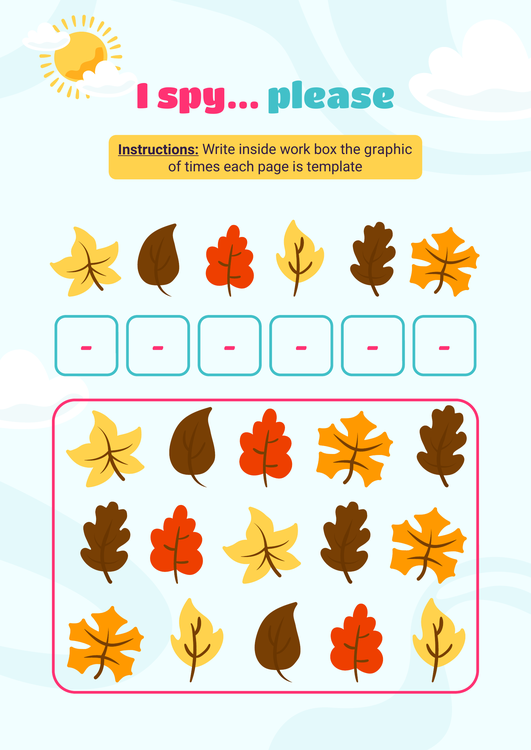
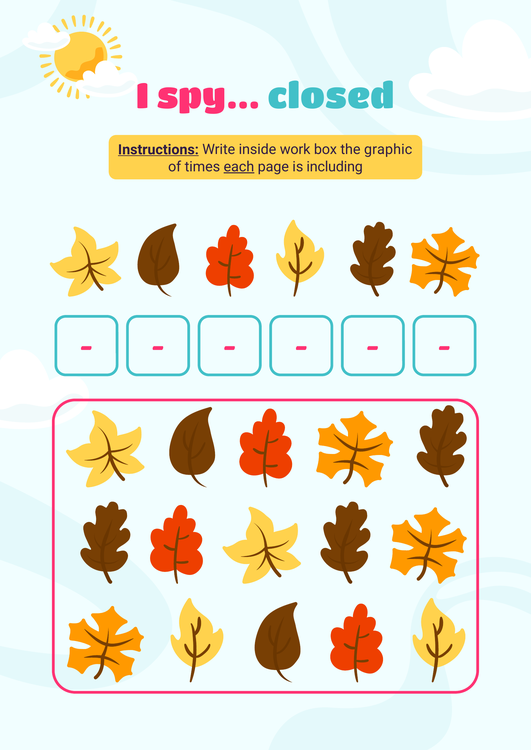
please: please -> closed
each underline: none -> present
template: template -> including
